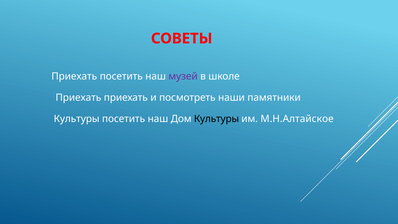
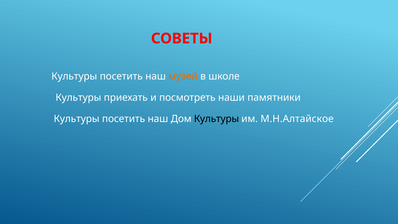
Приехать at (74, 76): Приехать -> Культуры
музей colour: purple -> orange
Приехать at (78, 97): Приехать -> Культуры
